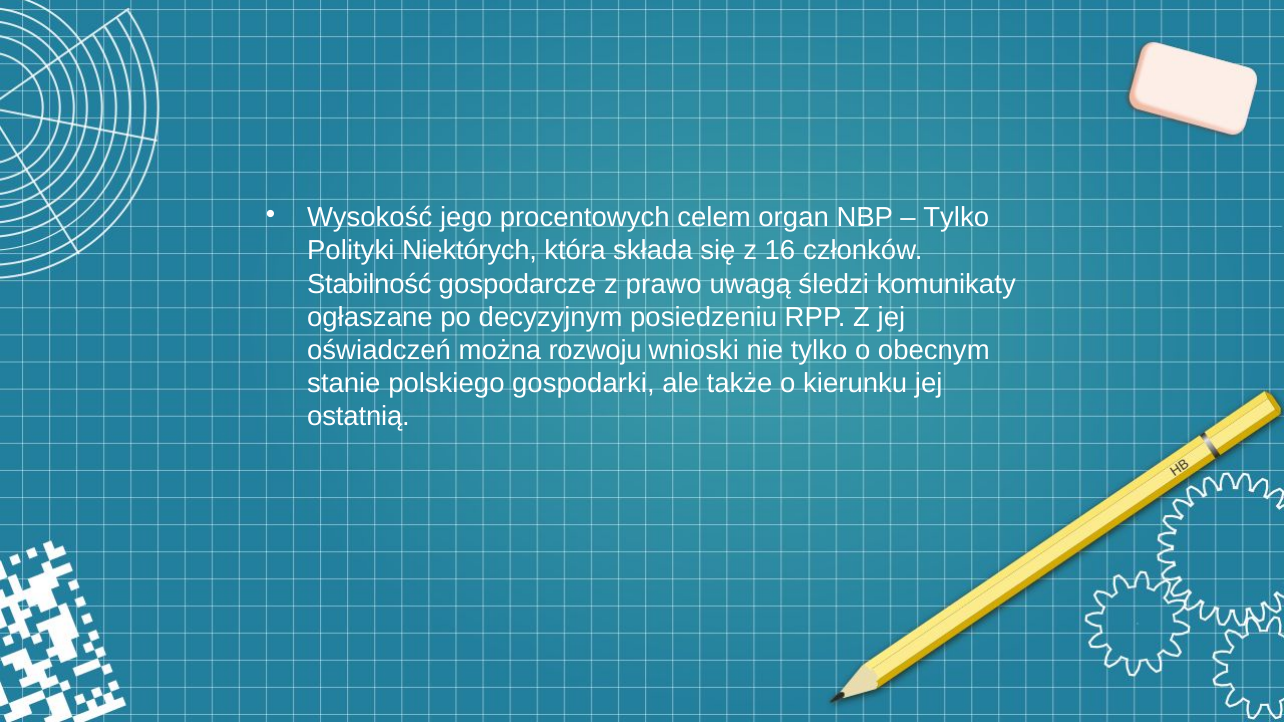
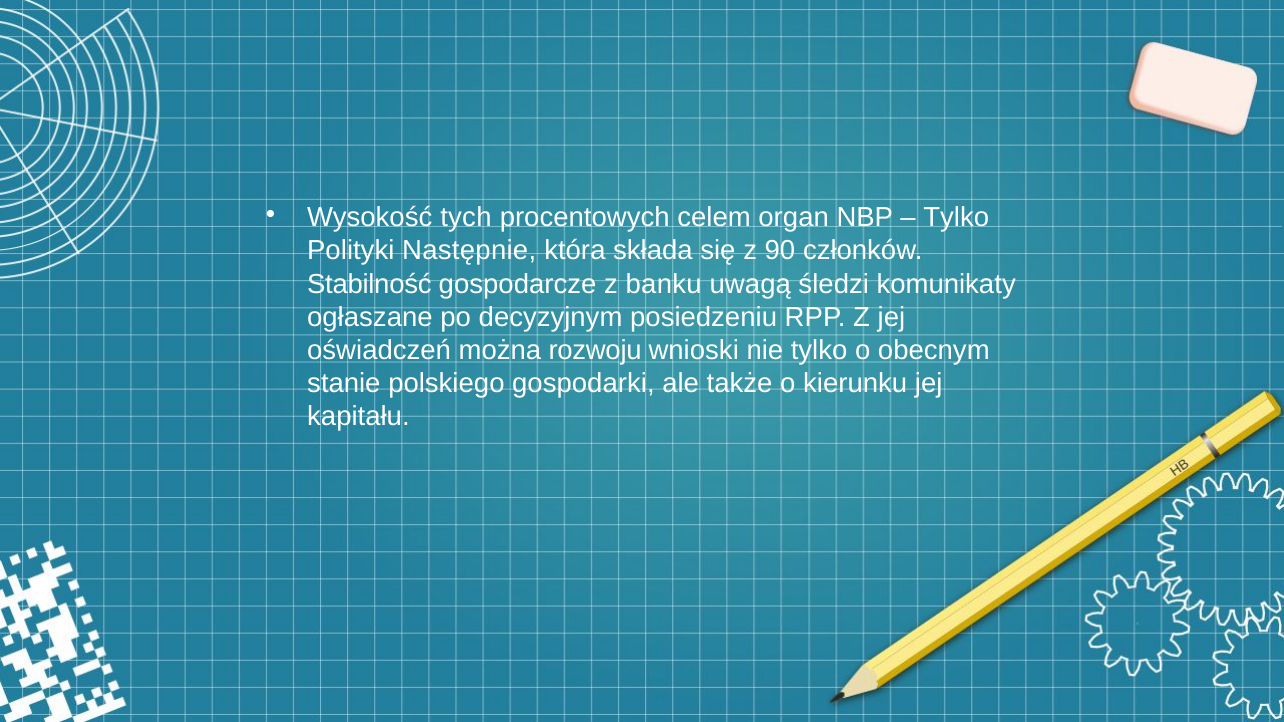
jego: jego -> tych
Niektórych: Niektórych -> Następnie
16: 16 -> 90
prawo: prawo -> banku
ostatnią: ostatnią -> kapitału
